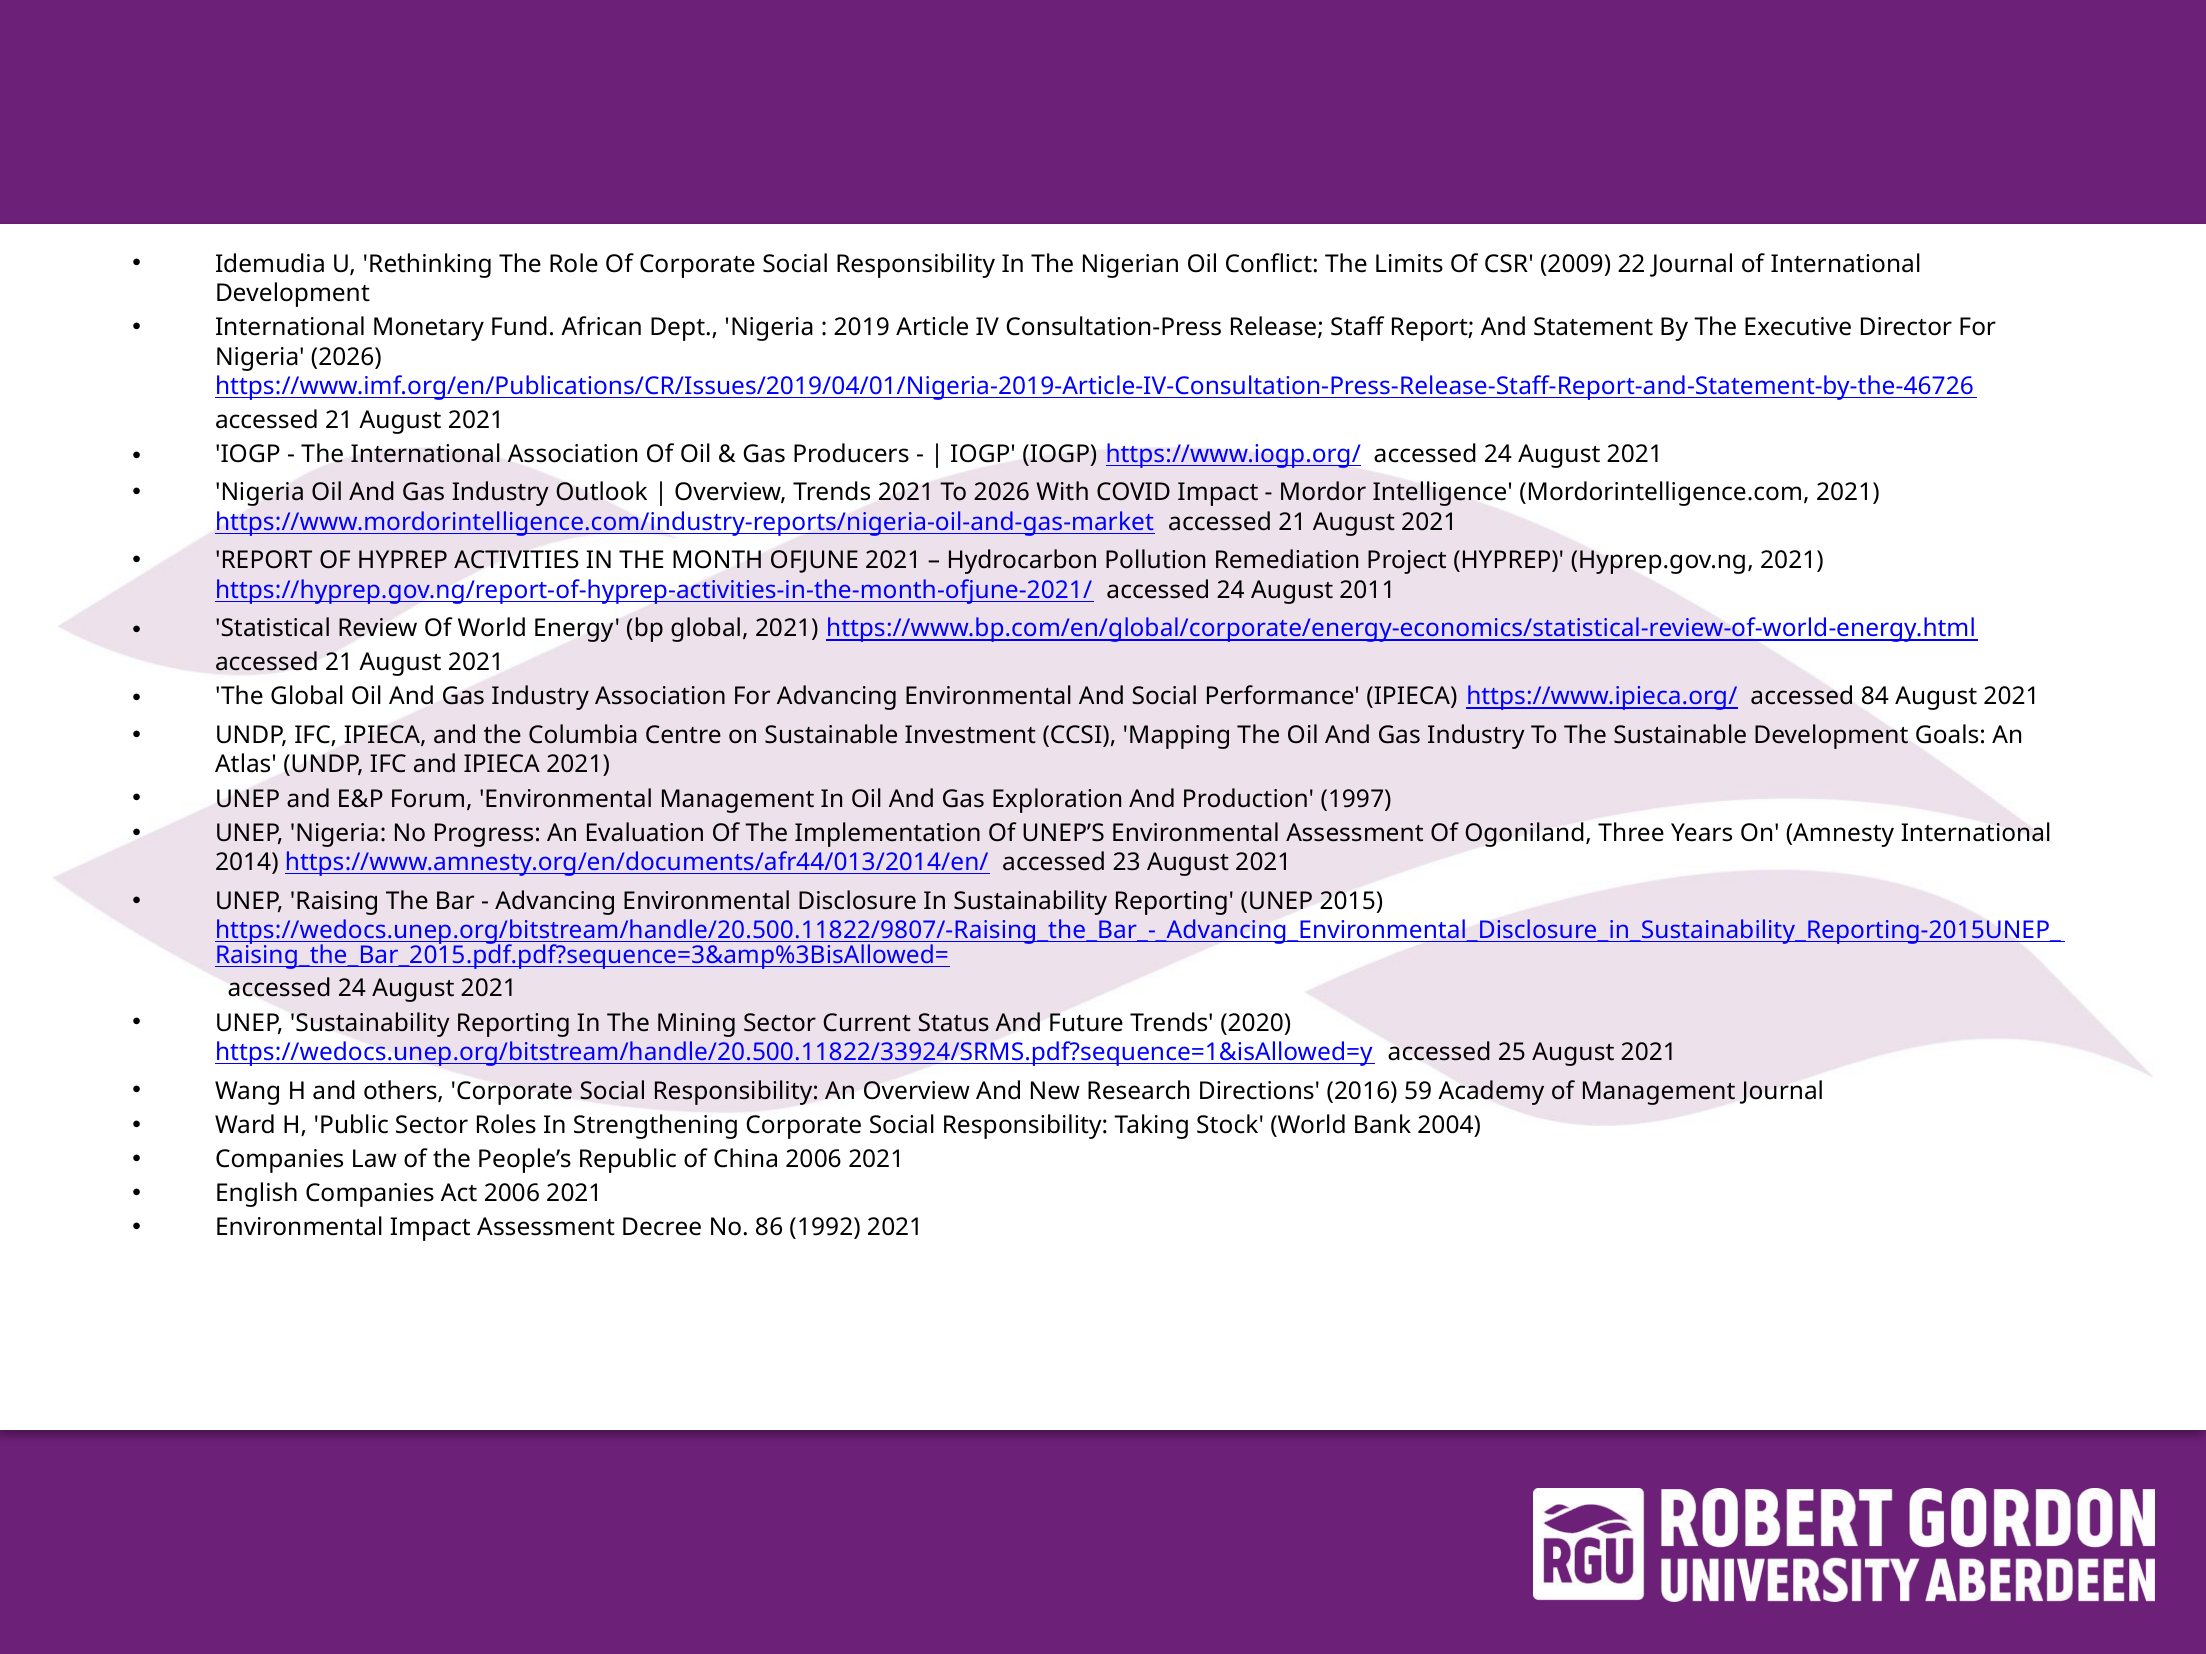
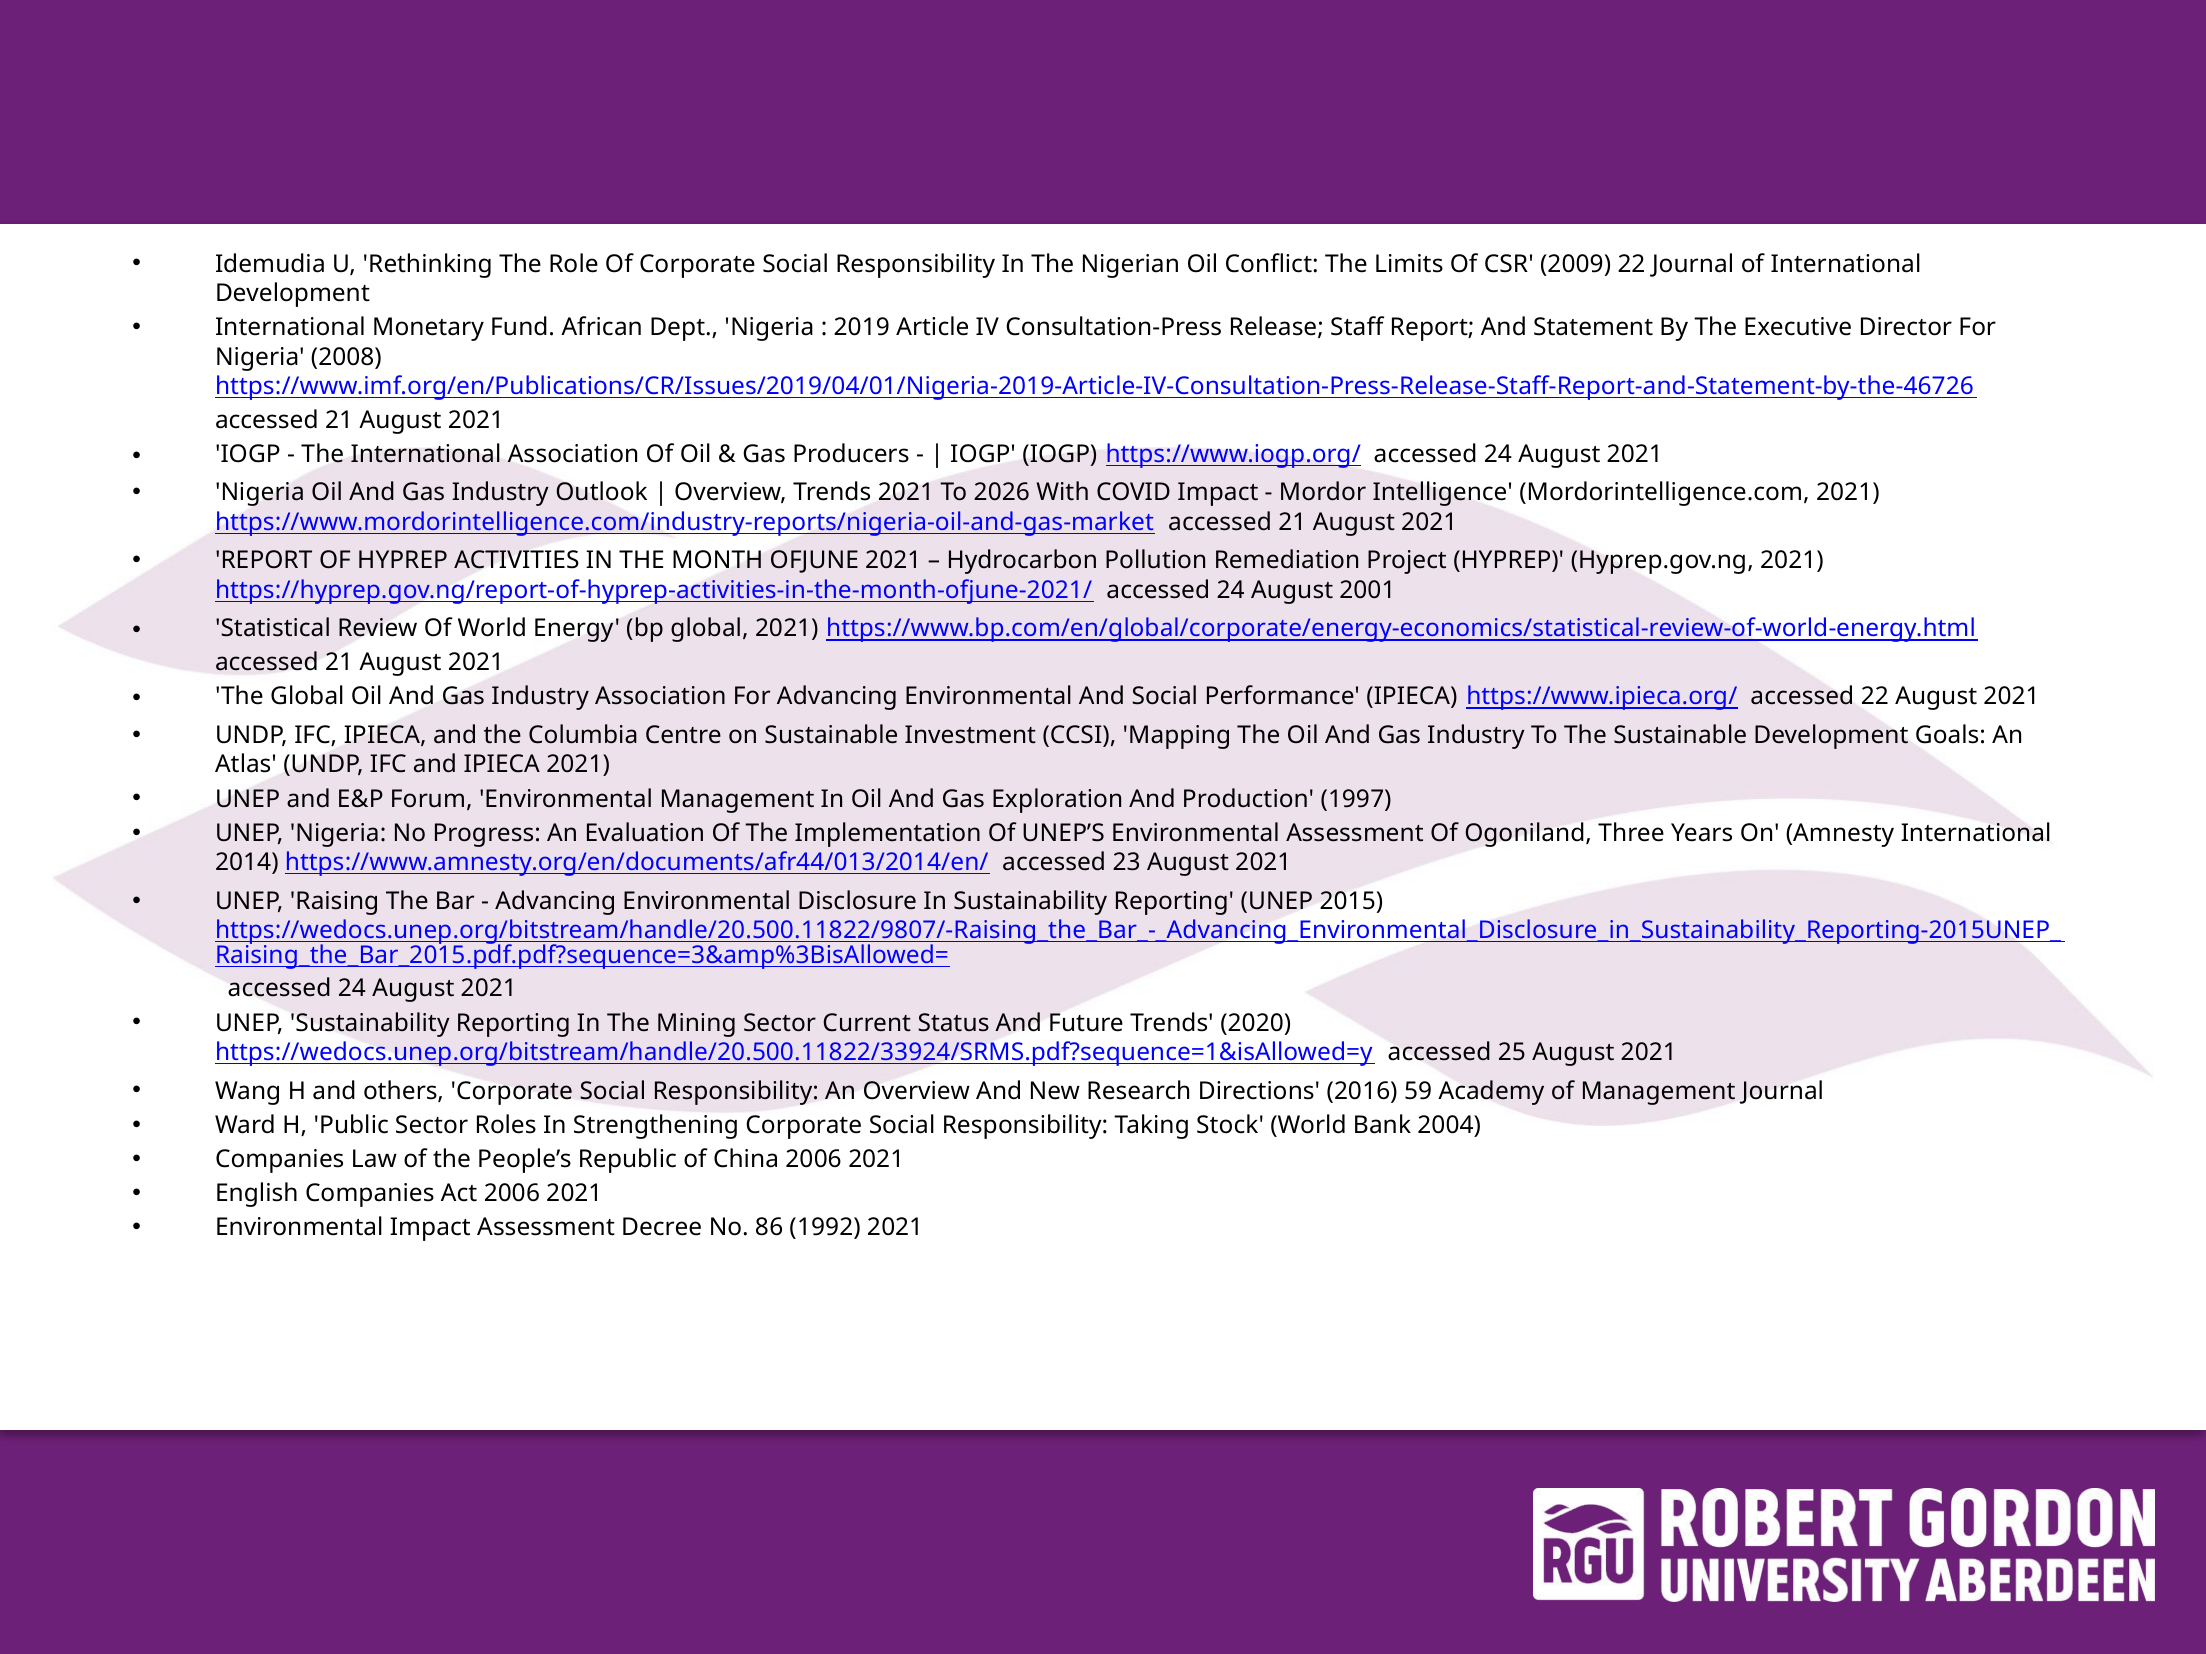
Nigeria 2026: 2026 -> 2008
2011: 2011 -> 2001
accessed 84: 84 -> 22
